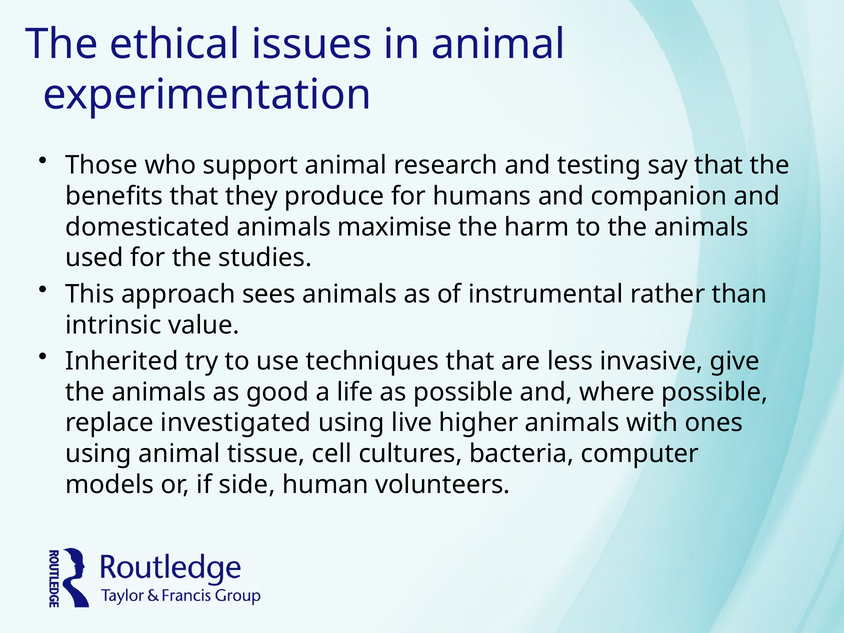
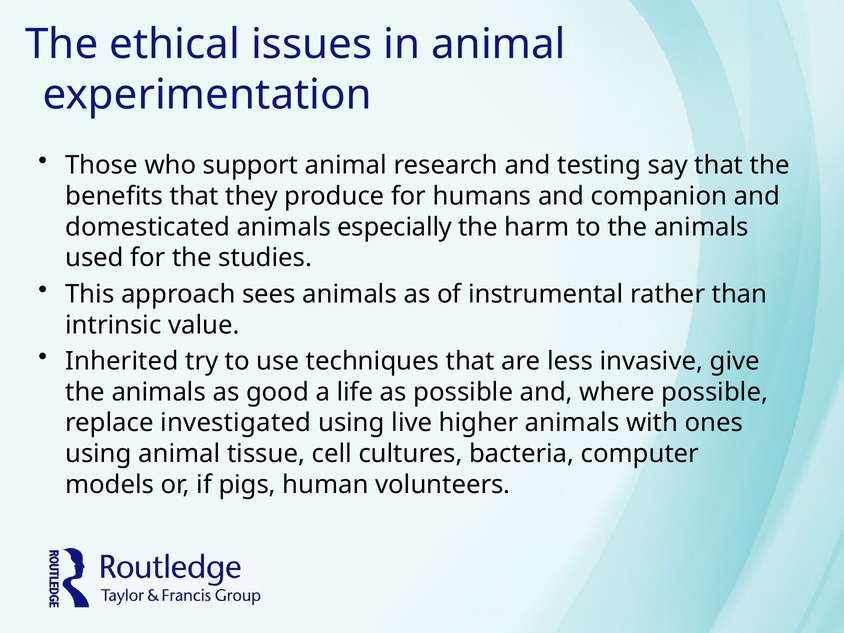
maximise: maximise -> especially
side: side -> pigs
